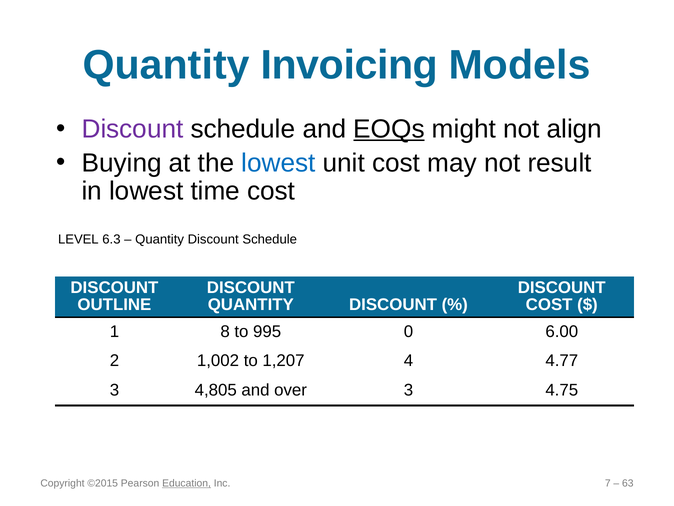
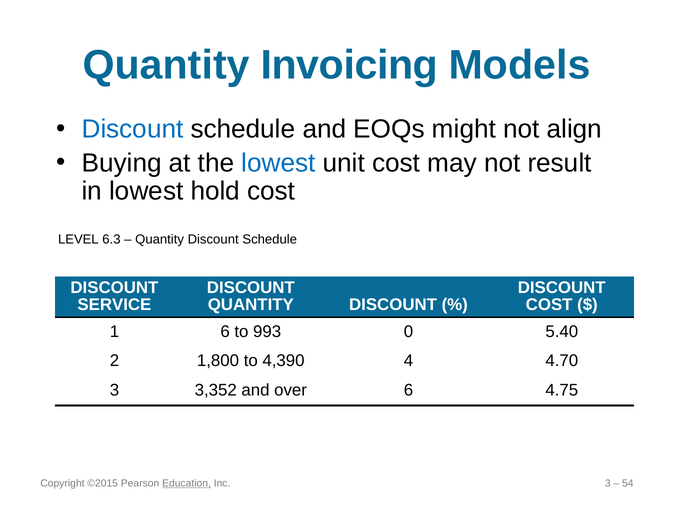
Discount at (133, 129) colour: purple -> blue
EOQs underline: present -> none
time: time -> hold
OUTLINE: OUTLINE -> SERVICE
1 8: 8 -> 6
995: 995 -> 993
6.00: 6.00 -> 5.40
1,002: 1,002 -> 1,800
1,207: 1,207 -> 4,390
4.77: 4.77 -> 4.70
4,805: 4,805 -> 3,352
over 3: 3 -> 6
Inc 7: 7 -> 3
63: 63 -> 54
